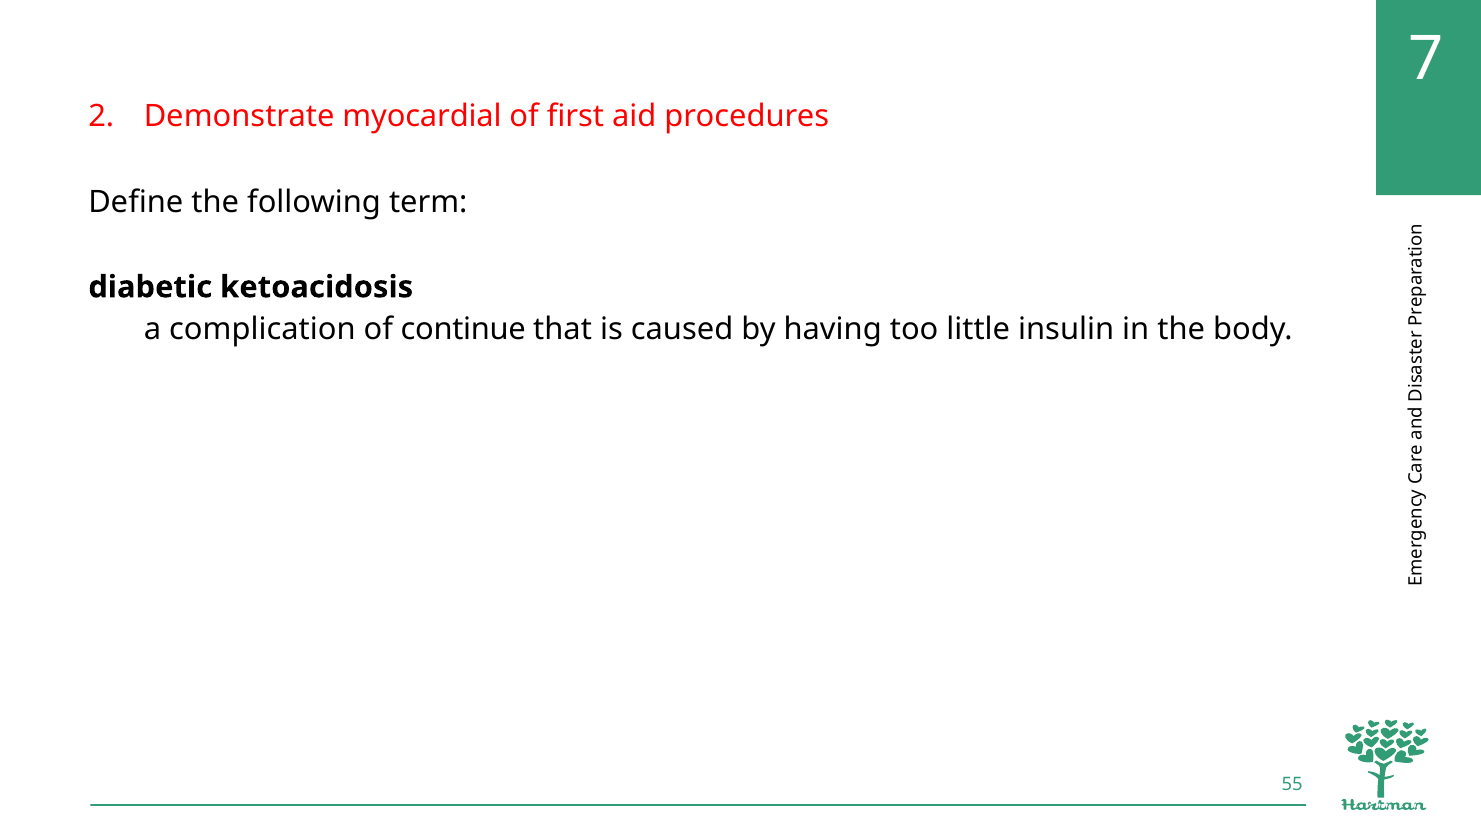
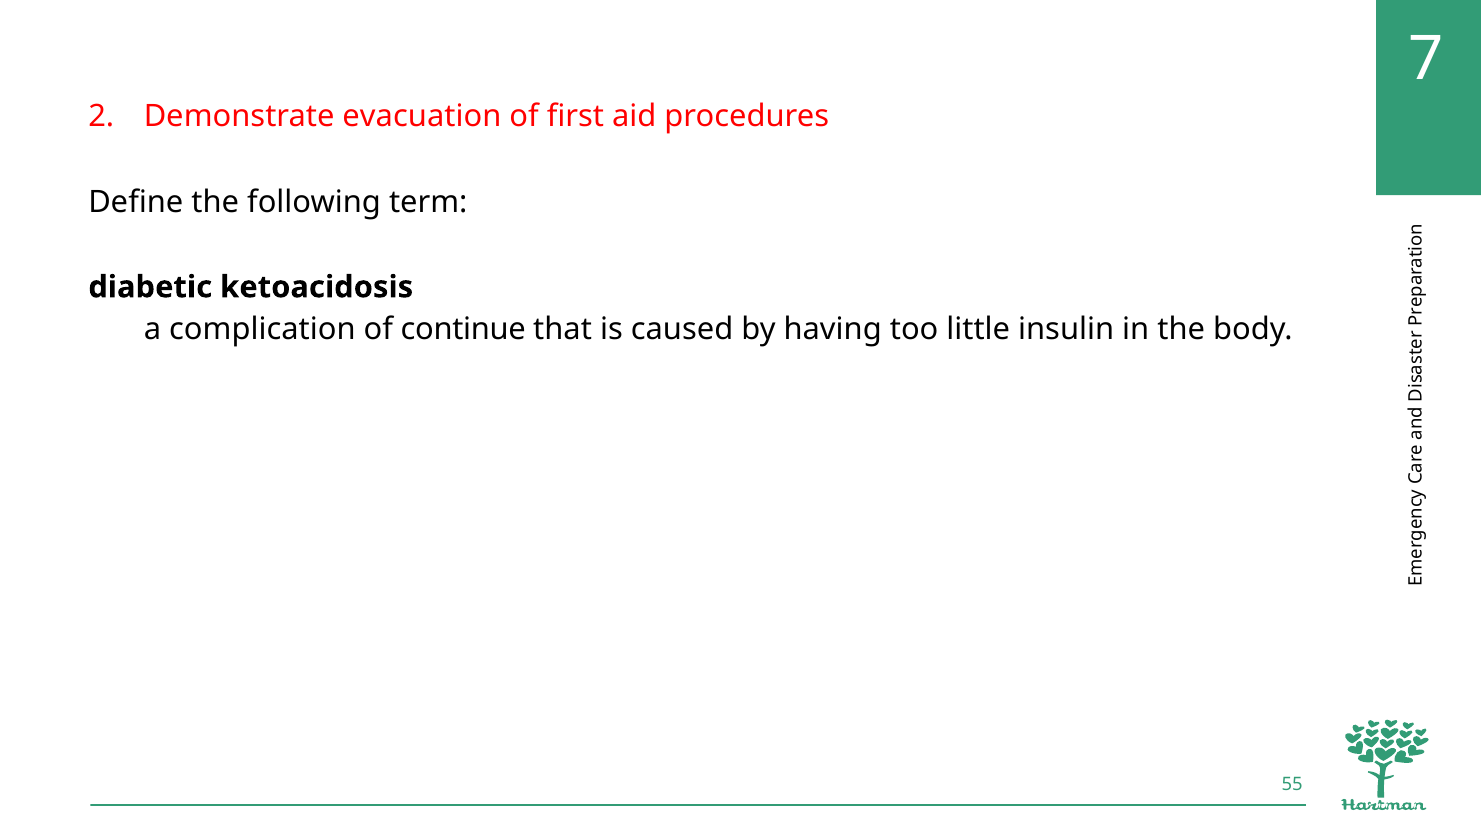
myocardial: myocardial -> evacuation
